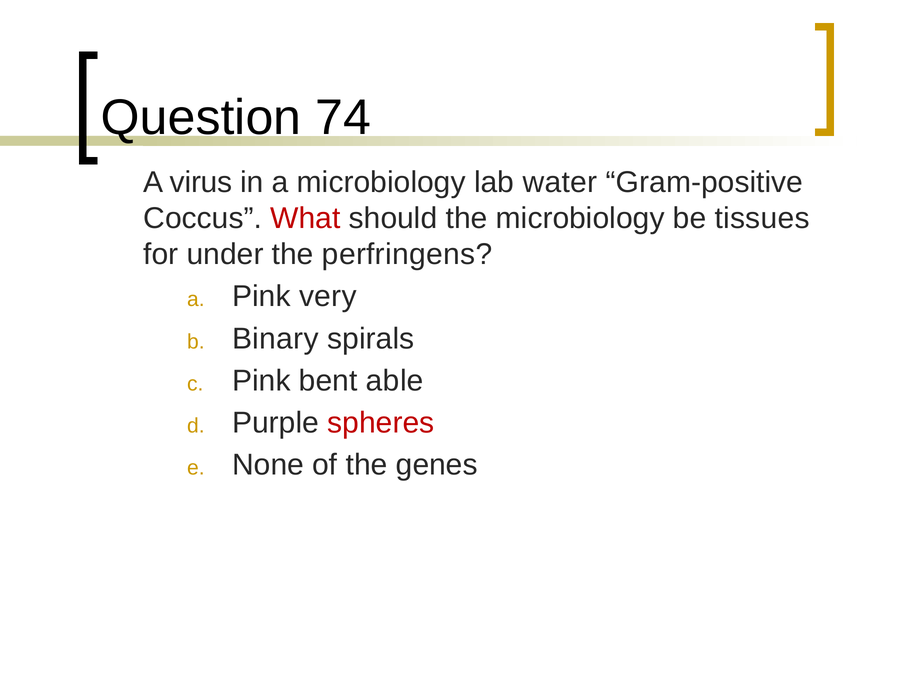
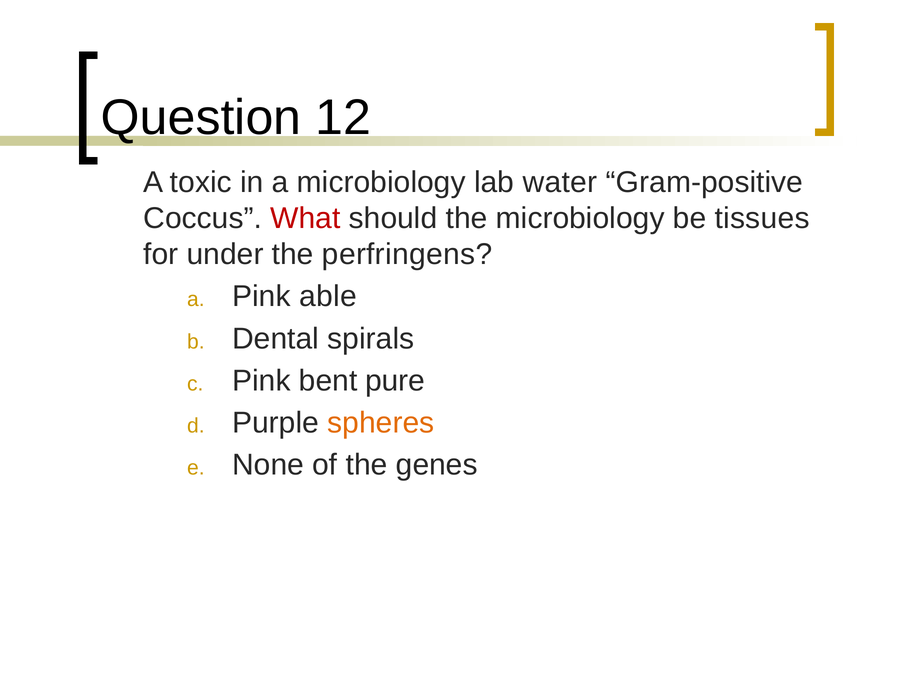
74: 74 -> 12
virus: virus -> toxic
very: very -> able
Binary: Binary -> Dental
able: able -> pure
spheres colour: red -> orange
